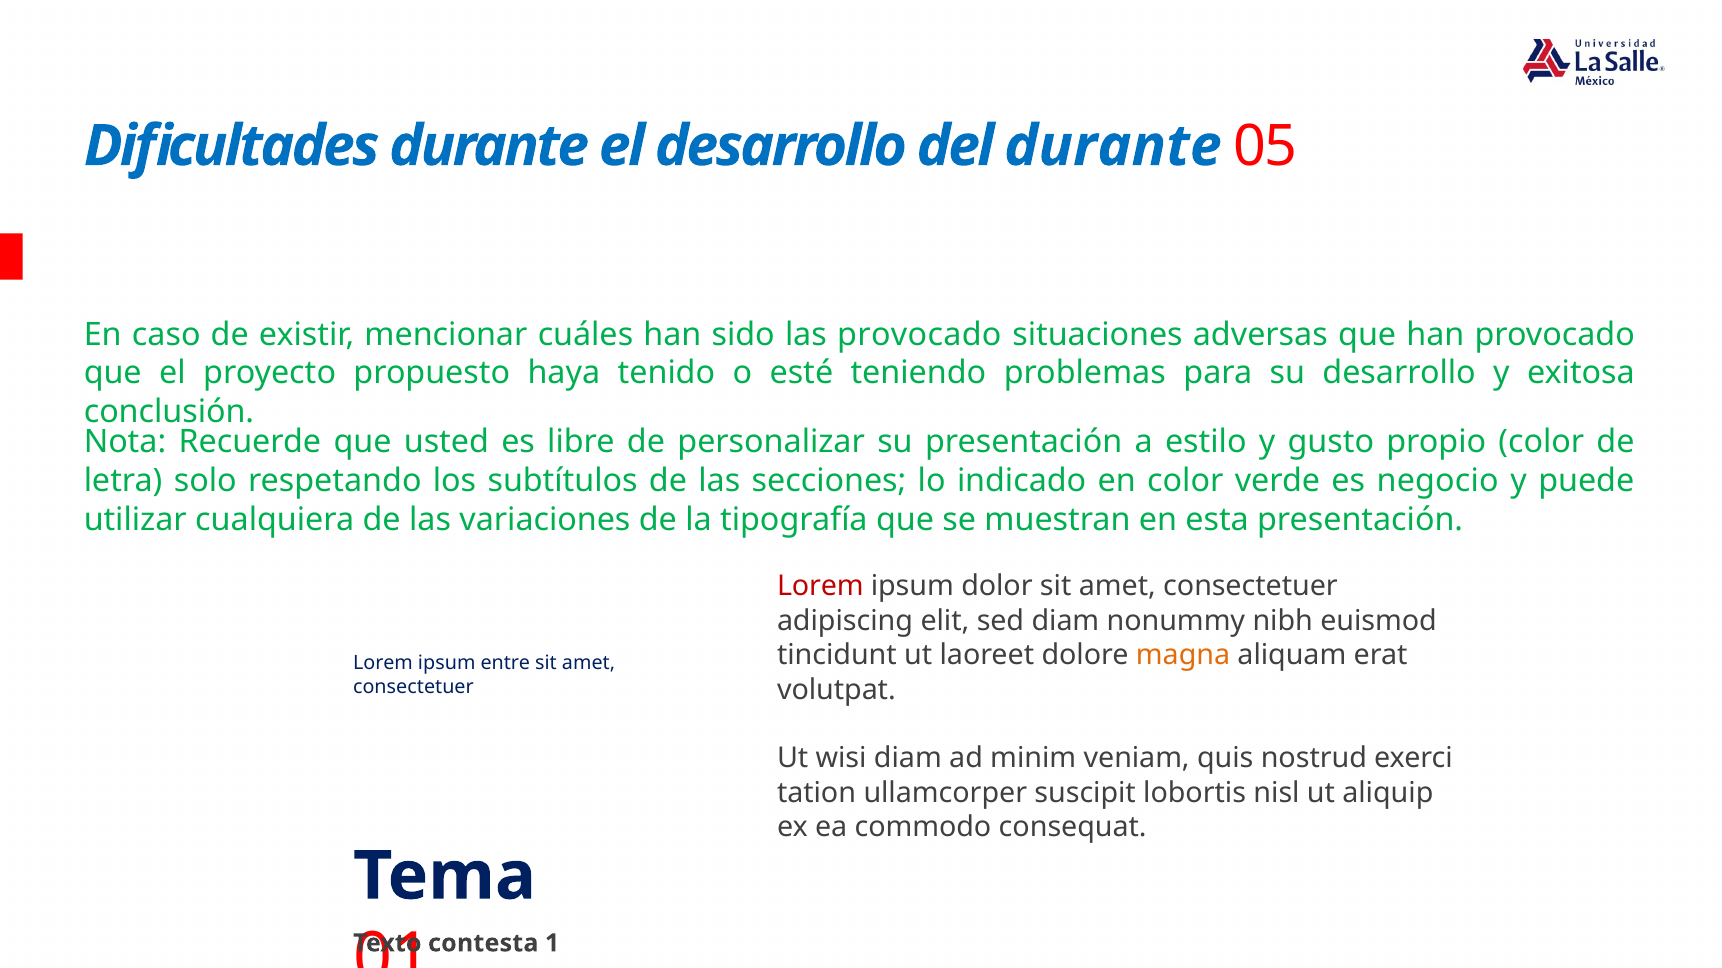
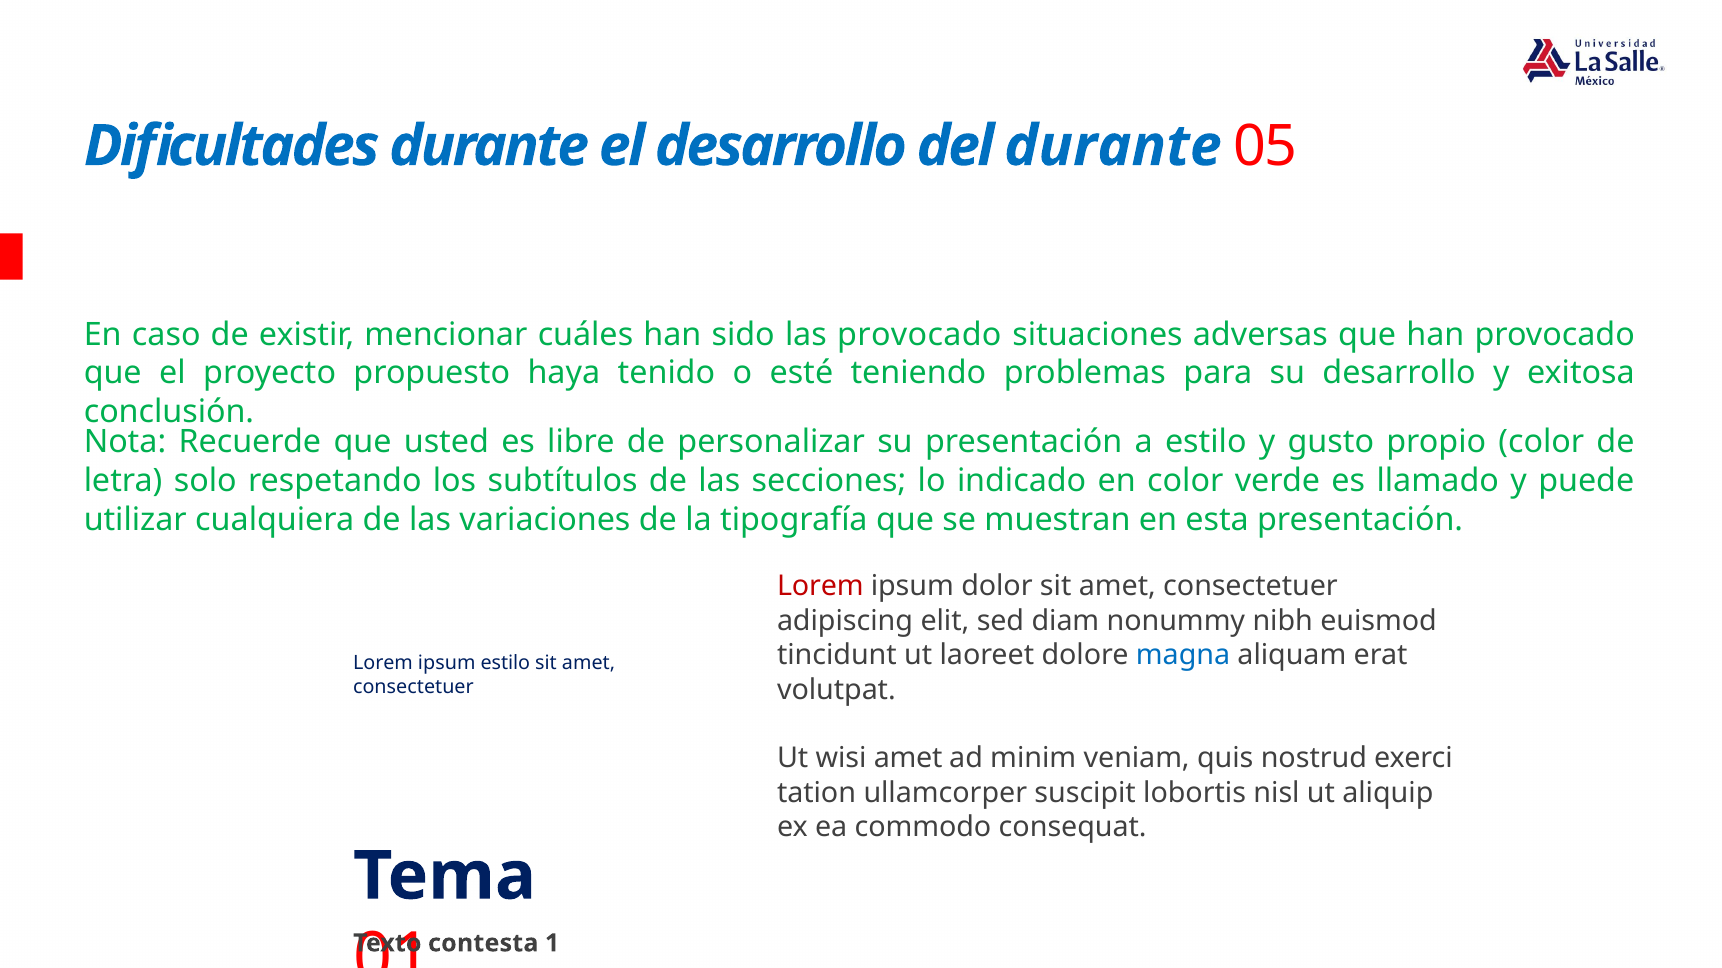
negocio: negocio -> llamado
magna colour: orange -> blue
ipsum entre: entre -> estilo
wisi diam: diam -> amet
